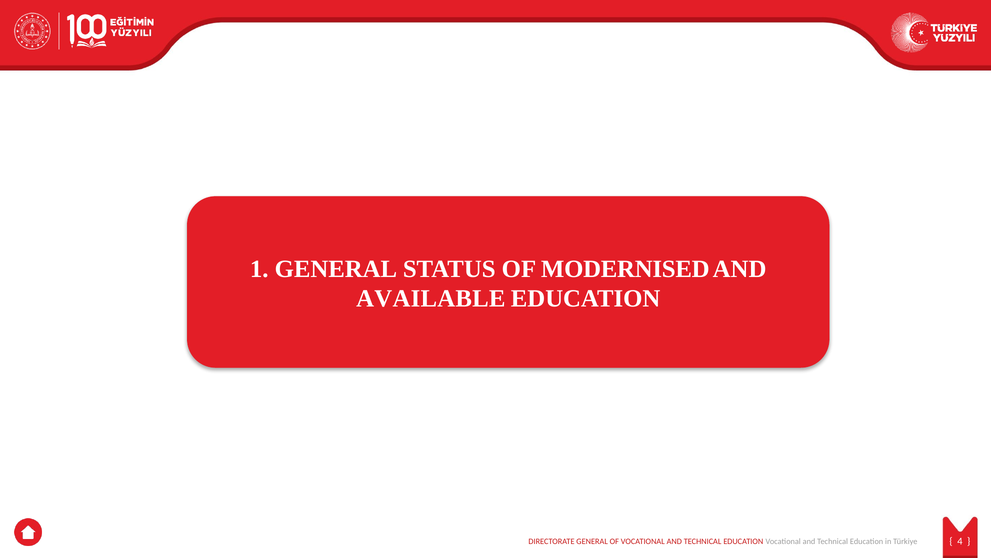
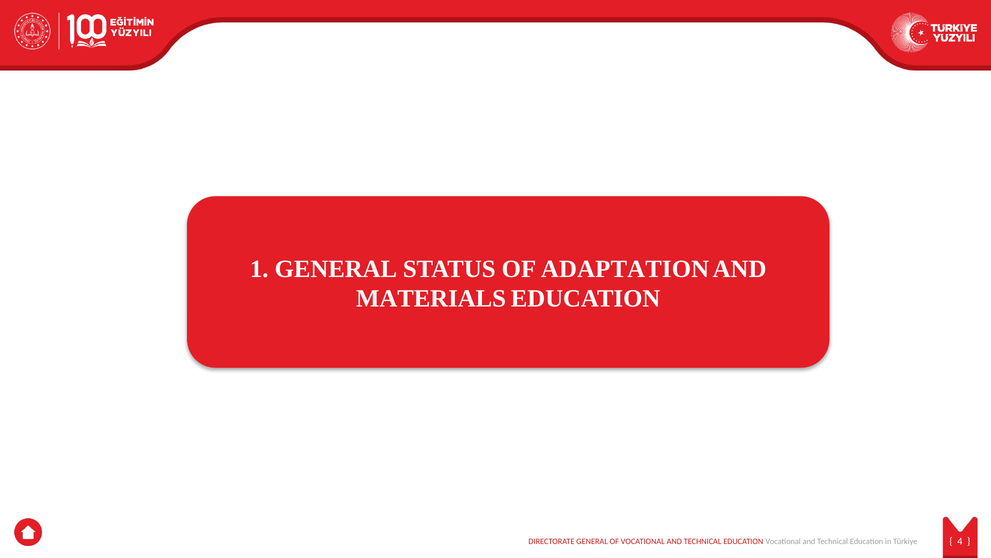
MODERNISED: MODERNISED -> ADAPTATION
AVAILABLE: AVAILABLE -> MATERIALS
